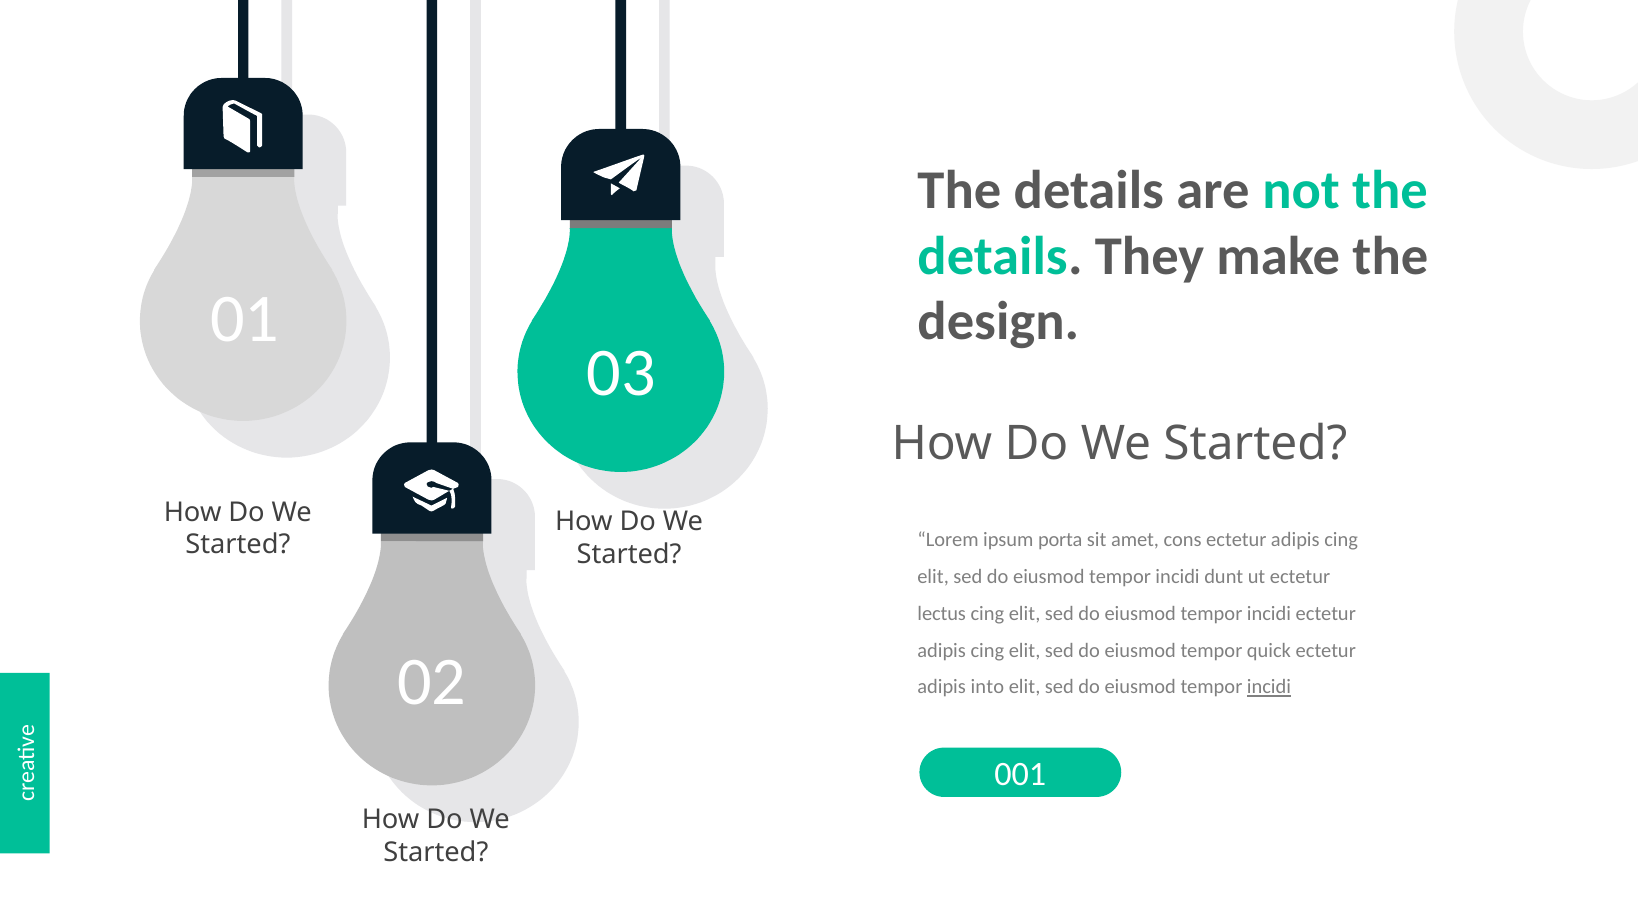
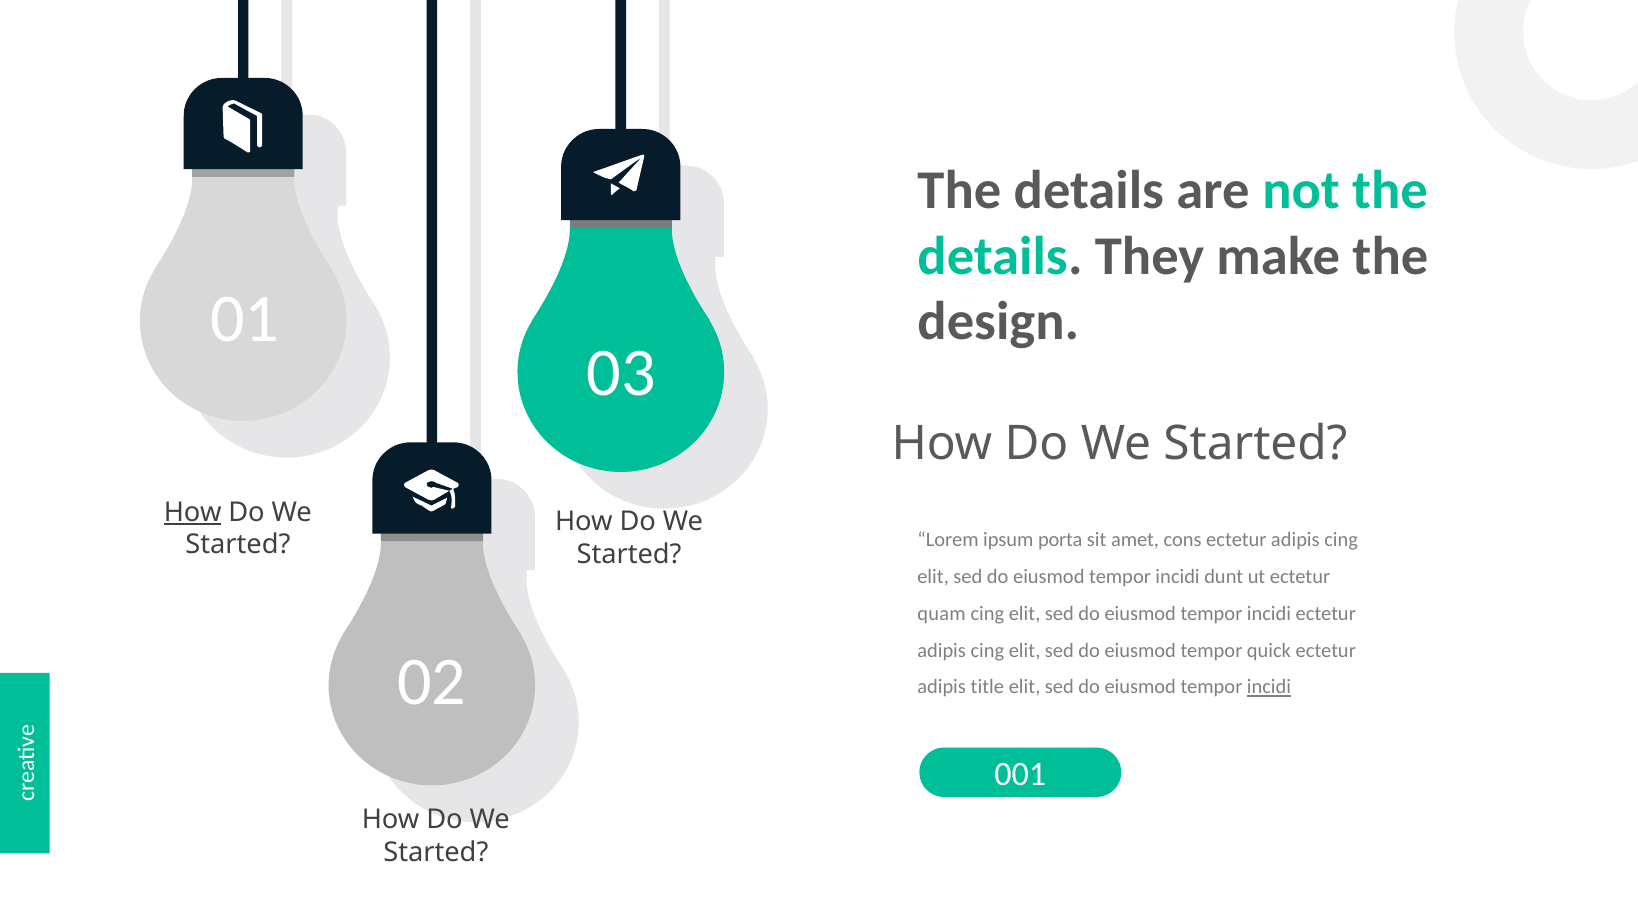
How at (193, 512) underline: none -> present
lectus: lectus -> quam
into: into -> title
